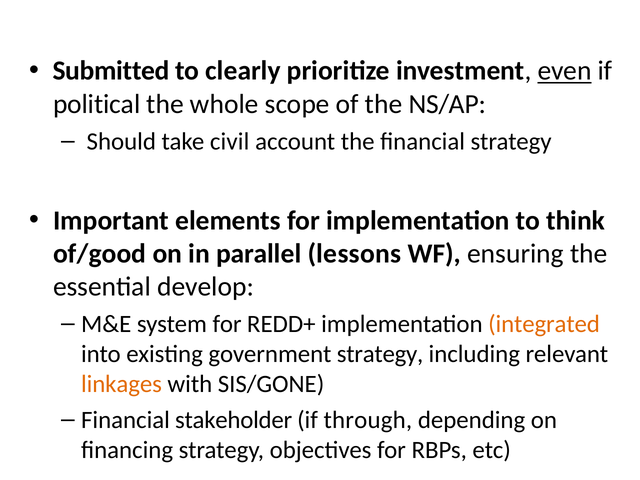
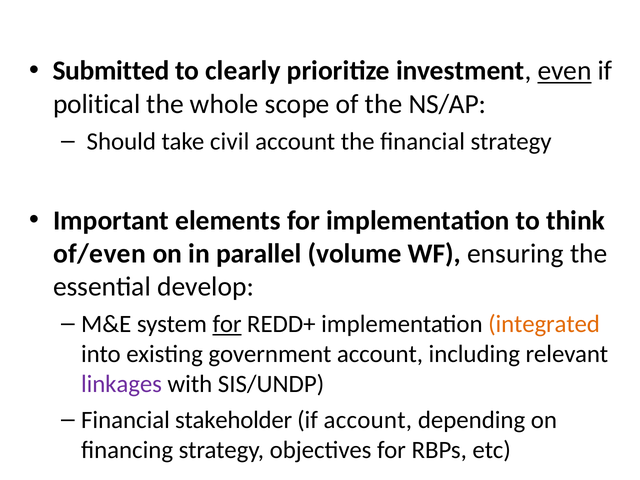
of/good: of/good -> of/even
lessons: lessons -> volume
for at (227, 324) underline: none -> present
government strategy: strategy -> account
linkages colour: orange -> purple
SIS/GONE: SIS/GONE -> SIS/UNDP
if through: through -> account
